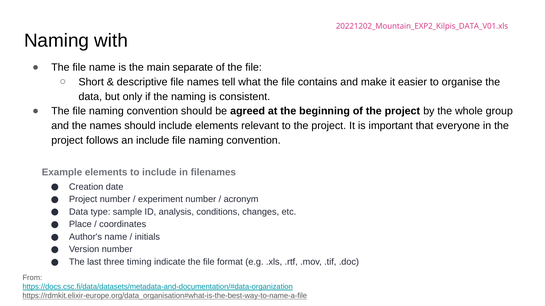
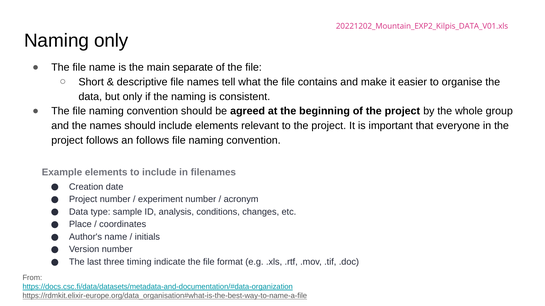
Naming with: with -> only
an include: include -> follows
